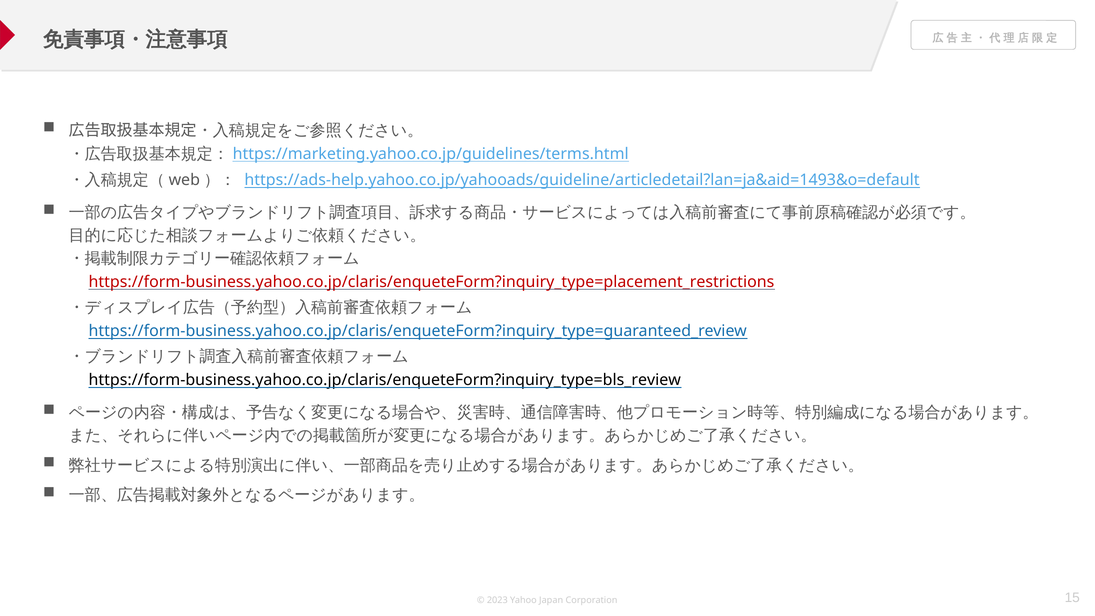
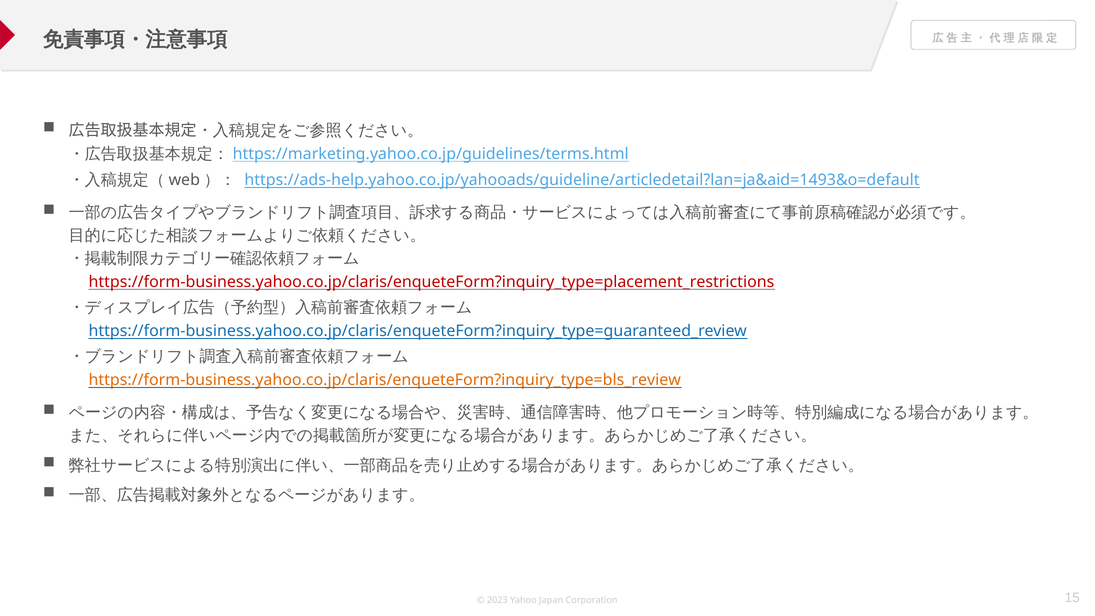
https://form-business.yahoo.co.jp/claris/enqueteForm?inquiry_type=bls_review colour: black -> orange
